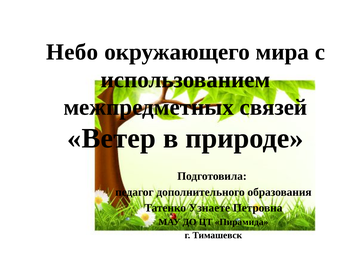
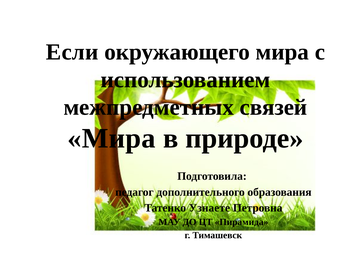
Небо: Небо -> Если
Ветер at (112, 139): Ветер -> Мира
